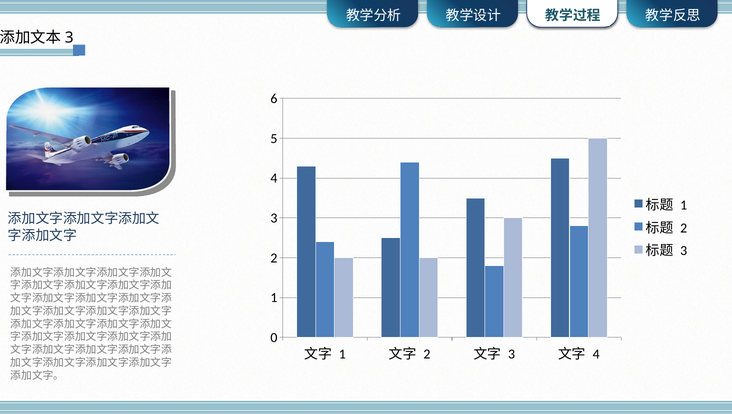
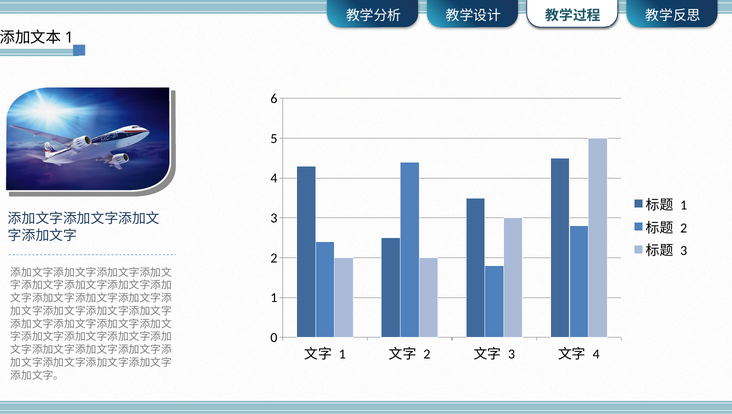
3 at (69, 38): 3 -> 1
